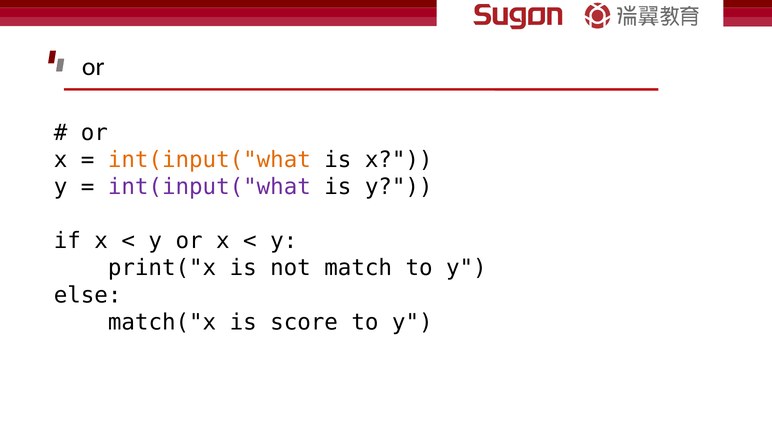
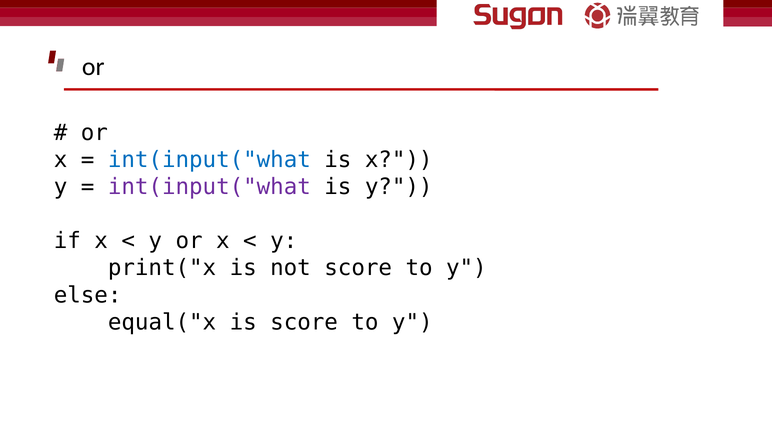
int(input("what at (209, 160) colour: orange -> blue
not match: match -> score
match("x: match("x -> equal("x
